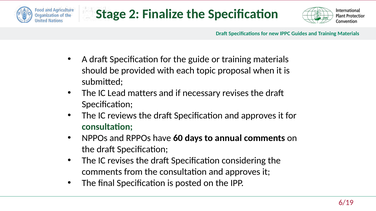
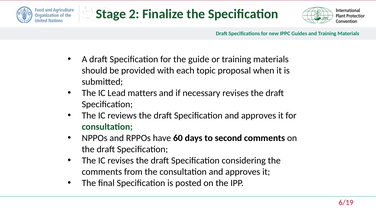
annual: annual -> second
